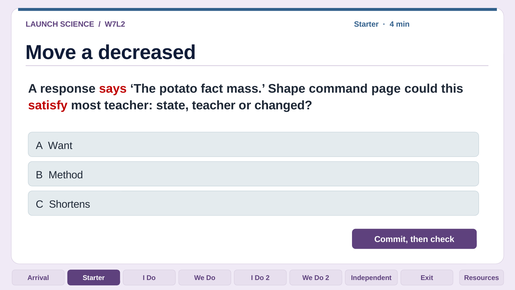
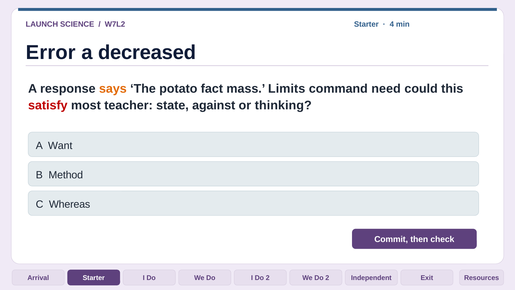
Move: Move -> Error
says colour: red -> orange
Shape: Shape -> Limits
page: page -> need
state teacher: teacher -> against
changed: changed -> thinking
Shortens: Shortens -> Whereas
